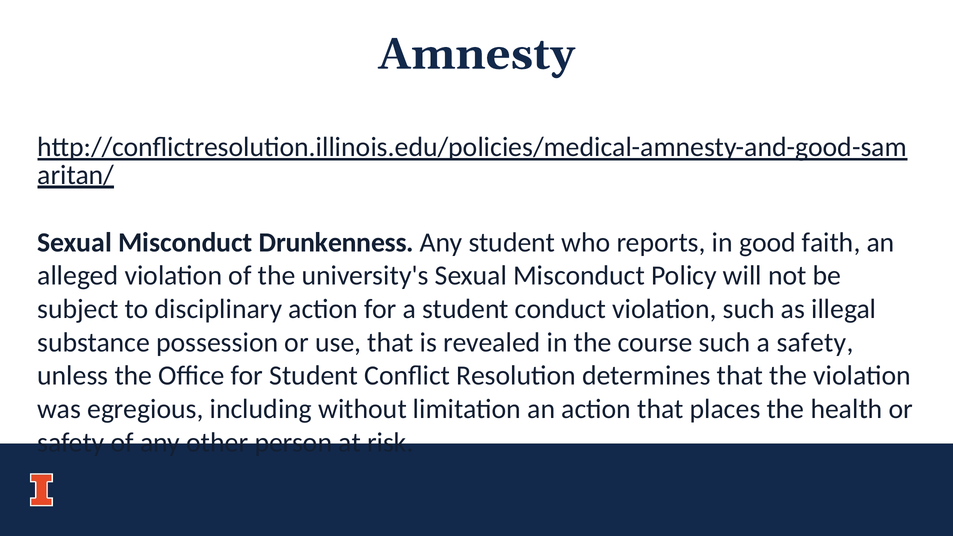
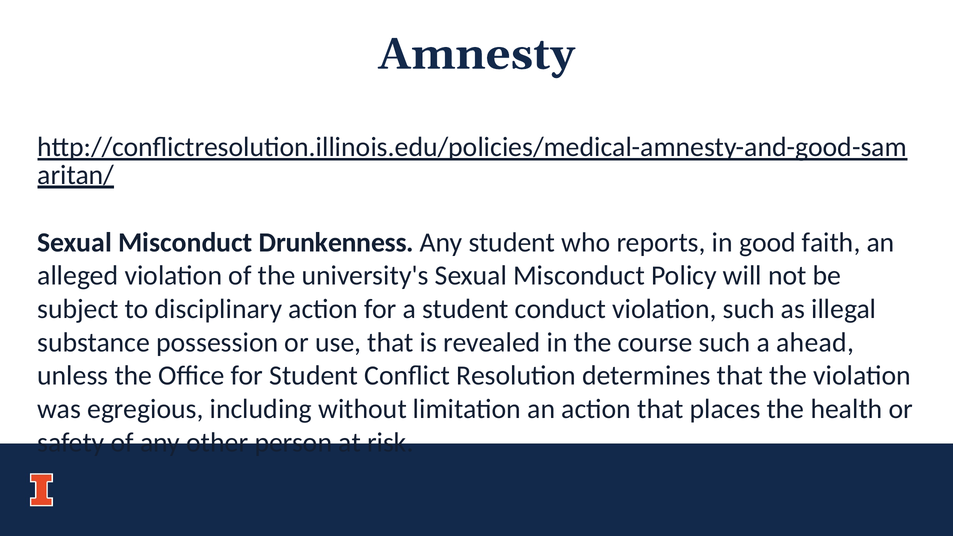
a safety: safety -> ahead
